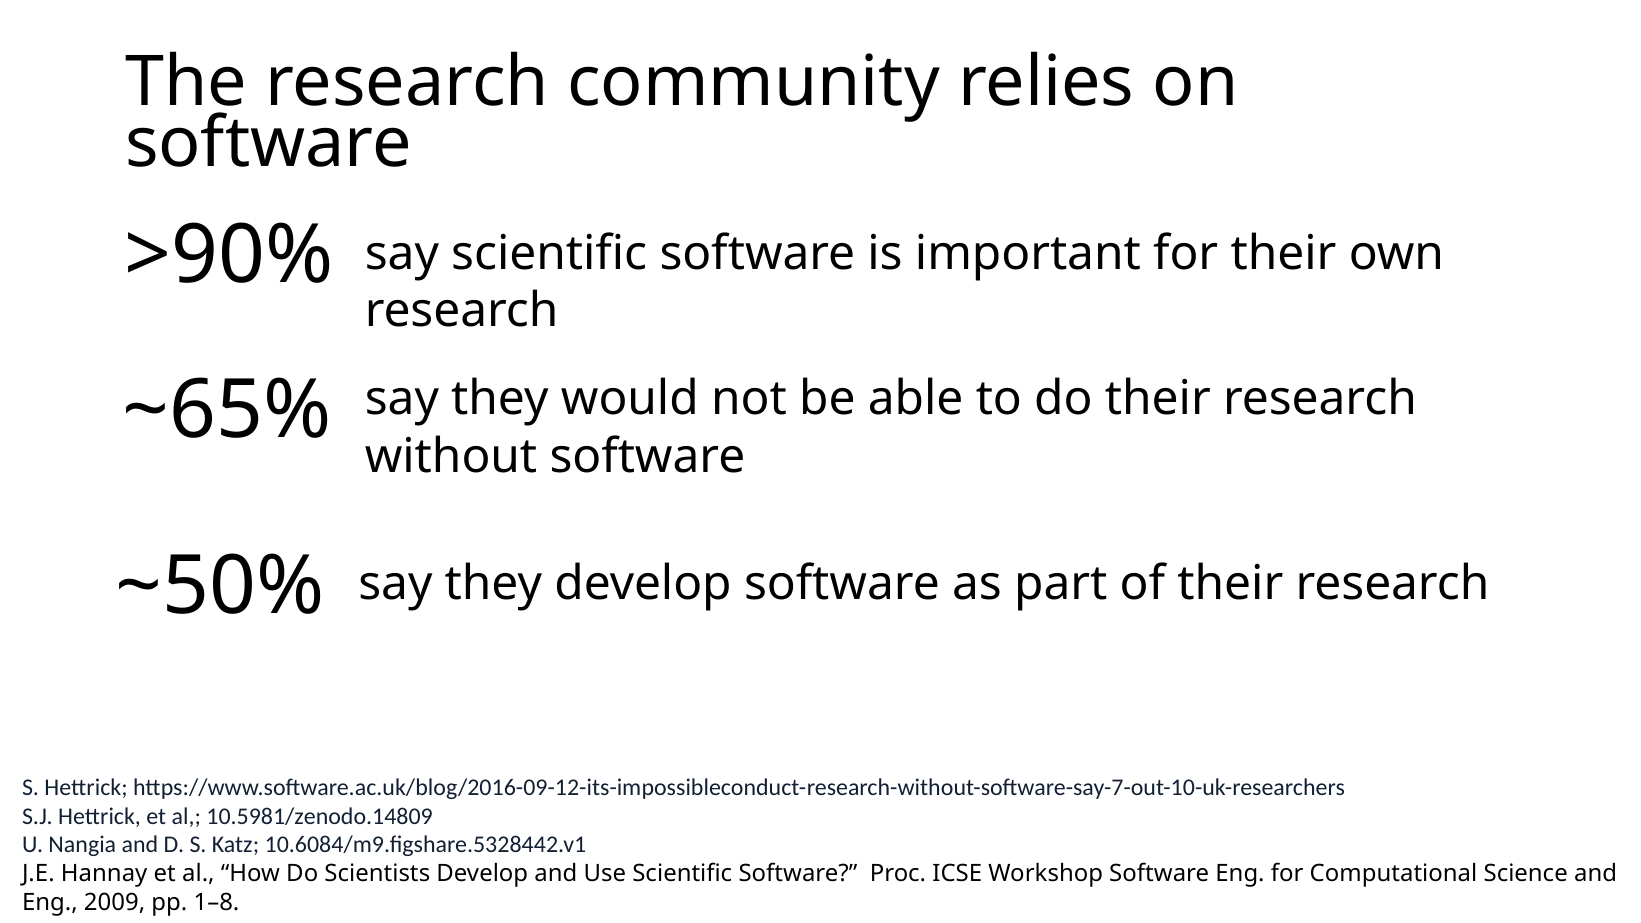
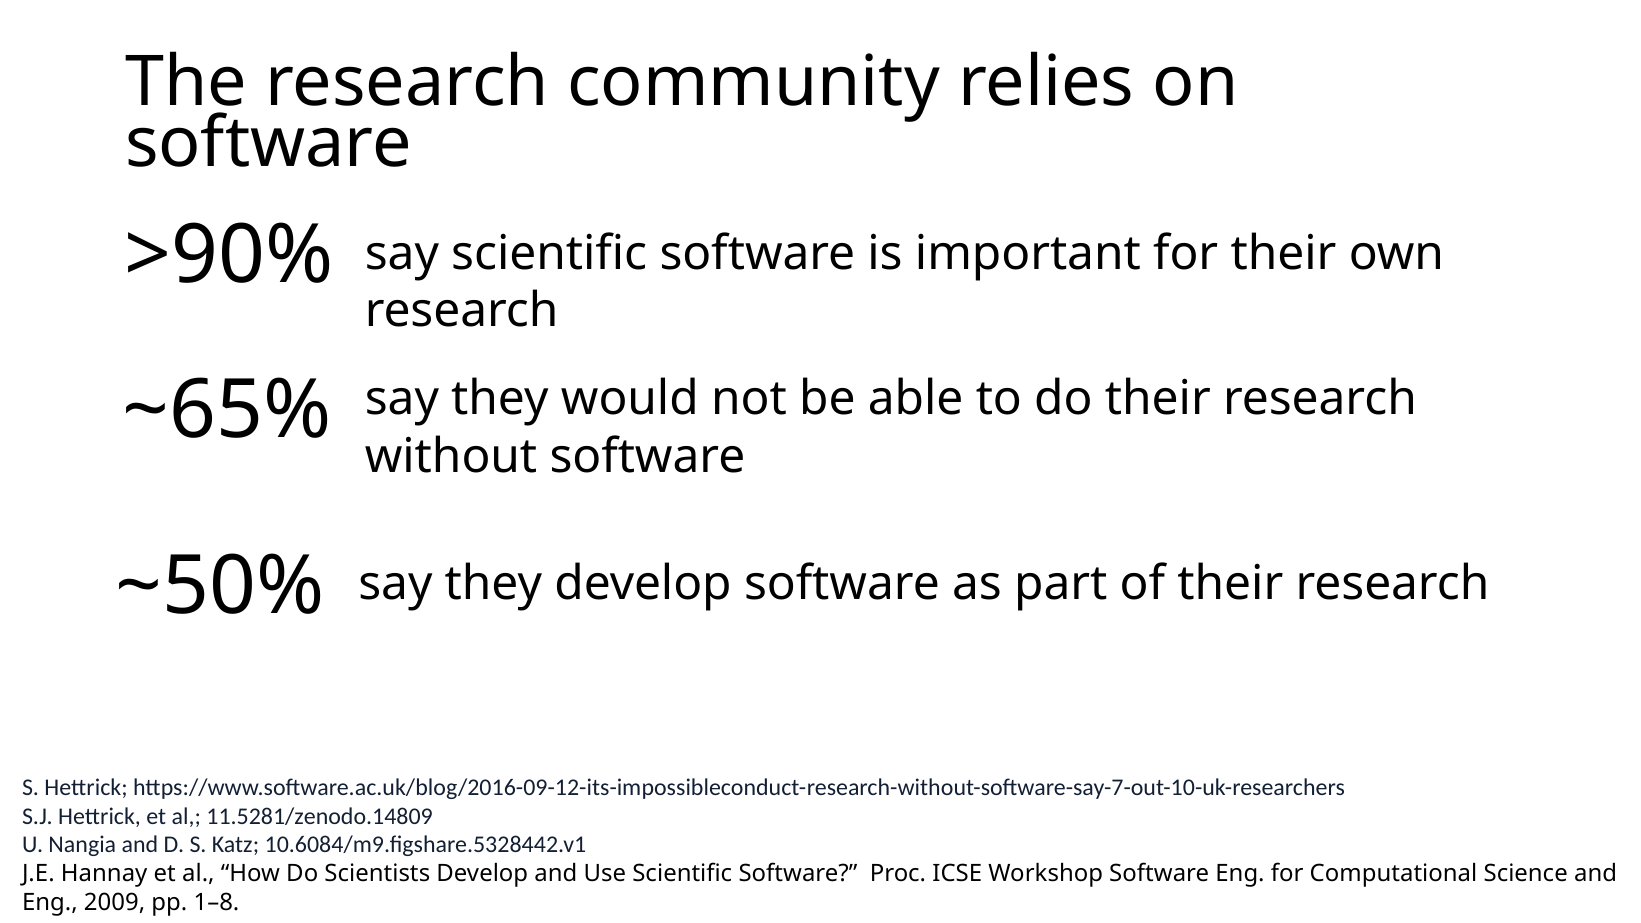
10.5981/zenodo.14809: 10.5981/zenodo.14809 -> 11.5281/zenodo.14809
